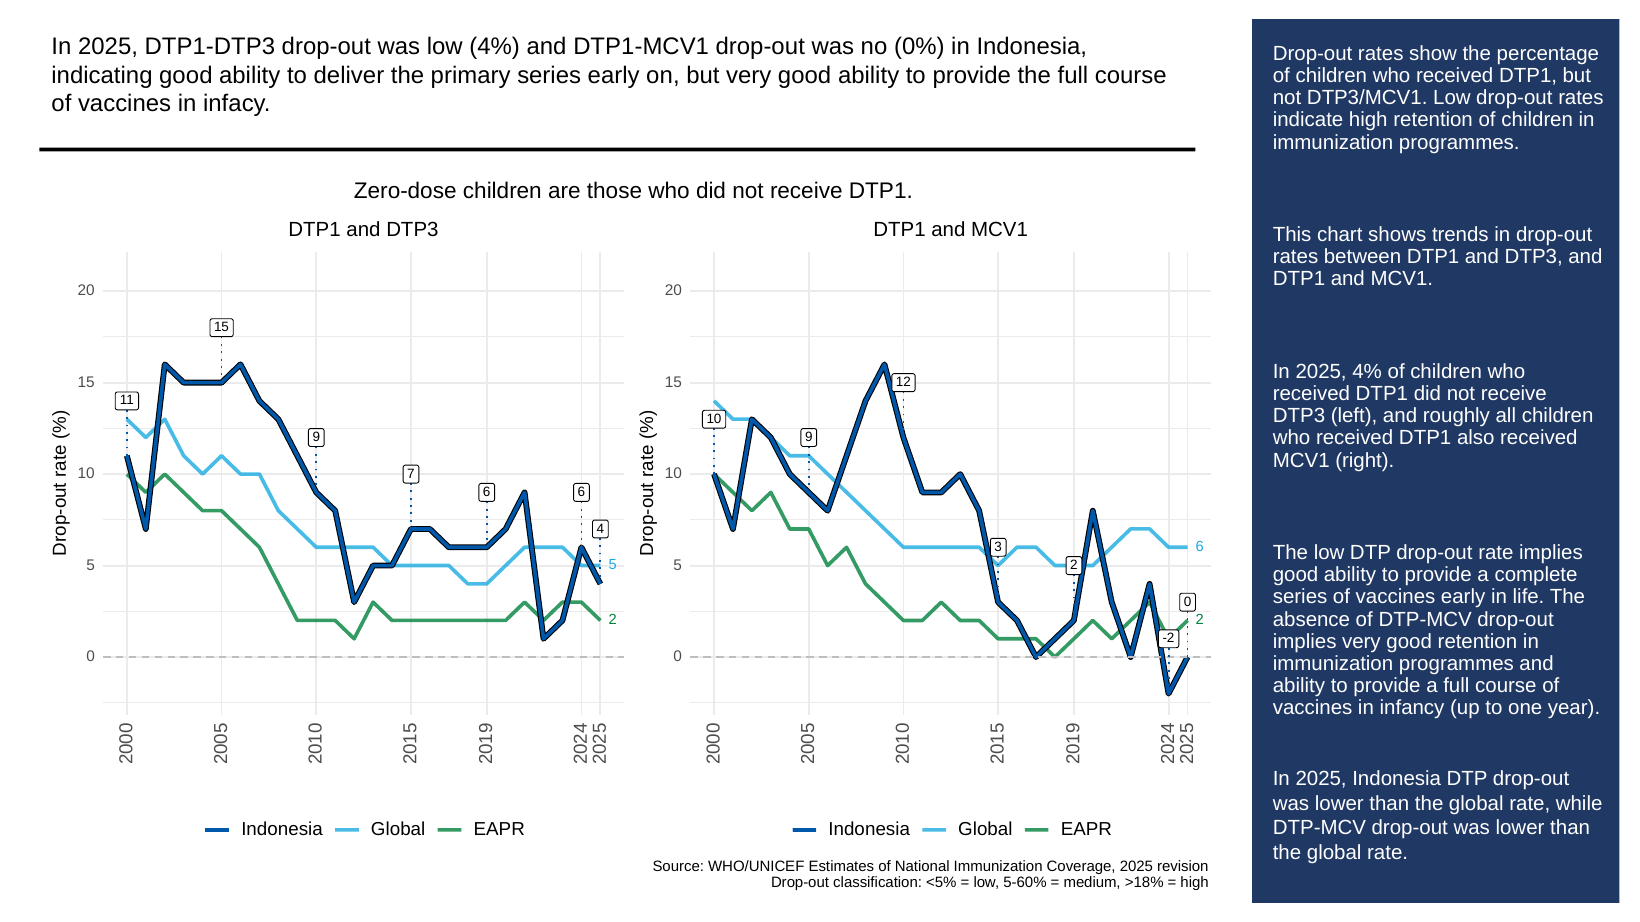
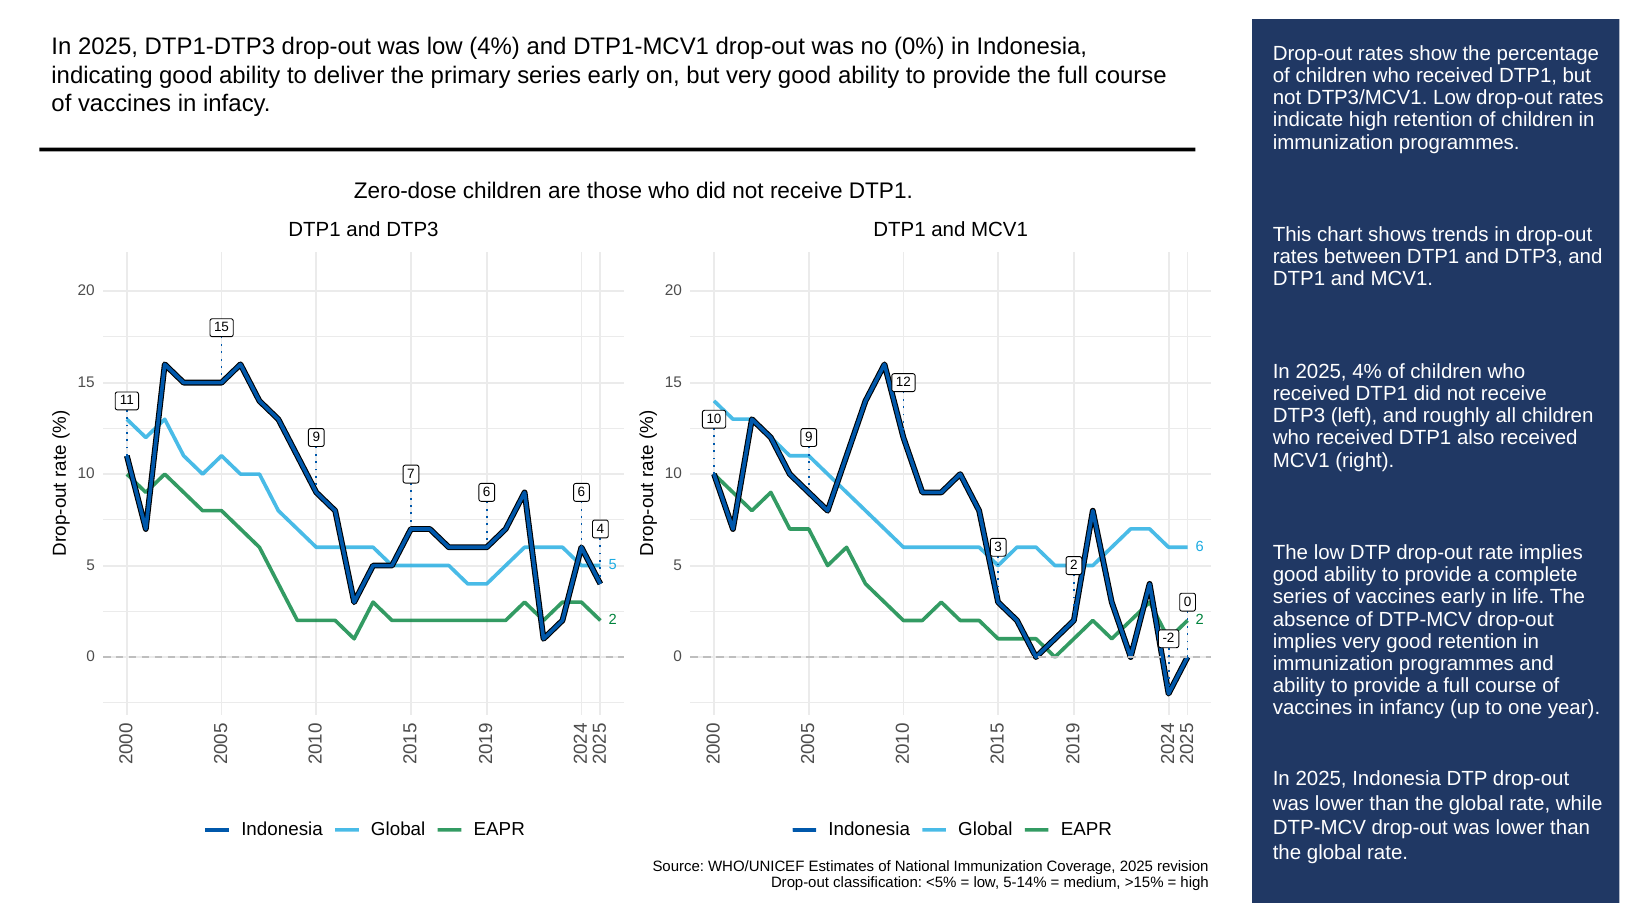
5-60%: 5-60% -> 5-14%
>18%: >18% -> >15%
